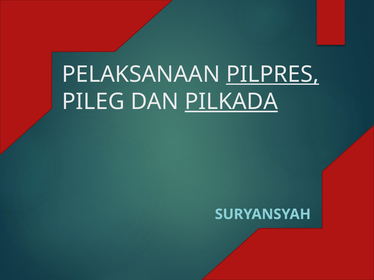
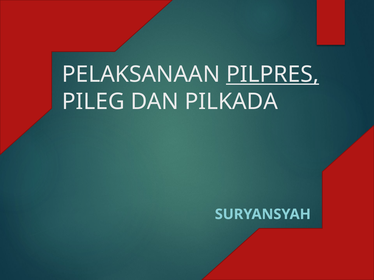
PILKADA underline: present -> none
